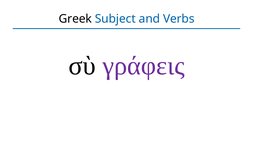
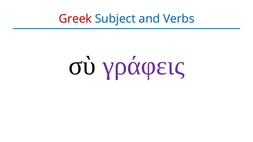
Greek colour: black -> red
